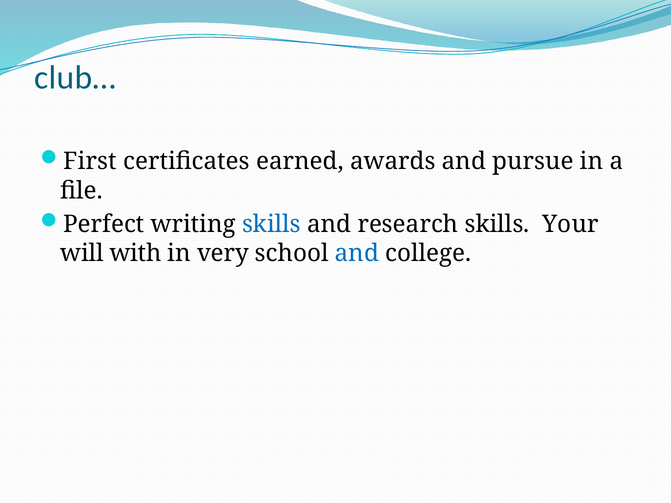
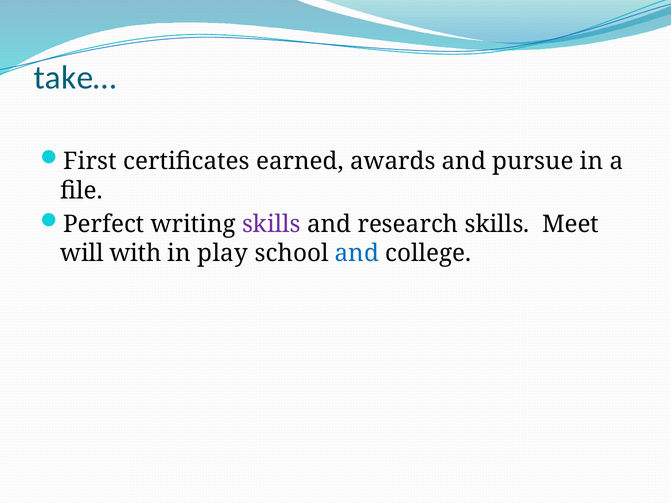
club…: club… -> take…
skills at (271, 225) colour: blue -> purple
Your: Your -> Meet
very: very -> play
